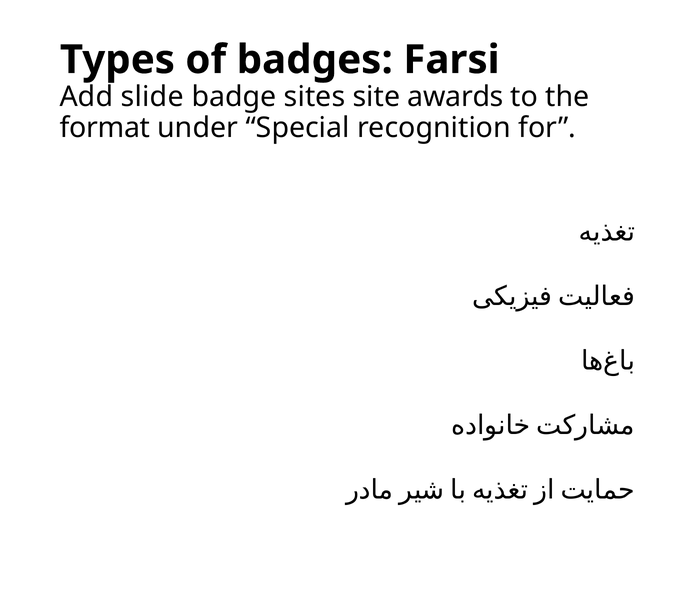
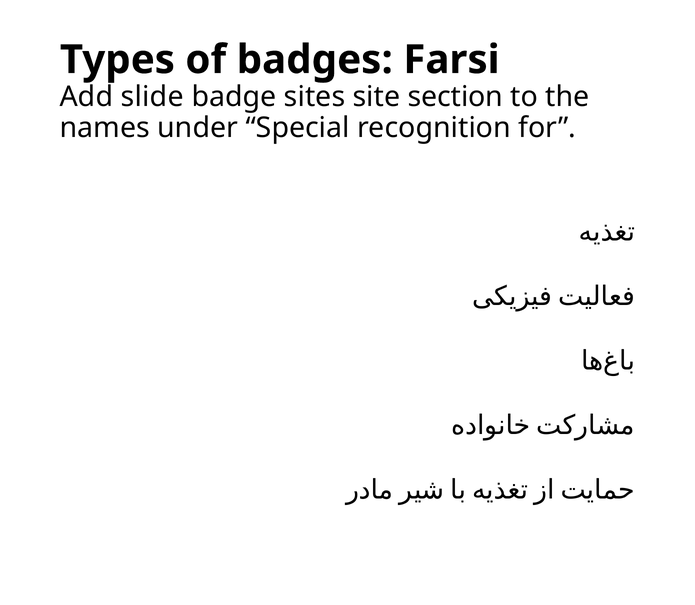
awards: awards -> section
format: format -> names
